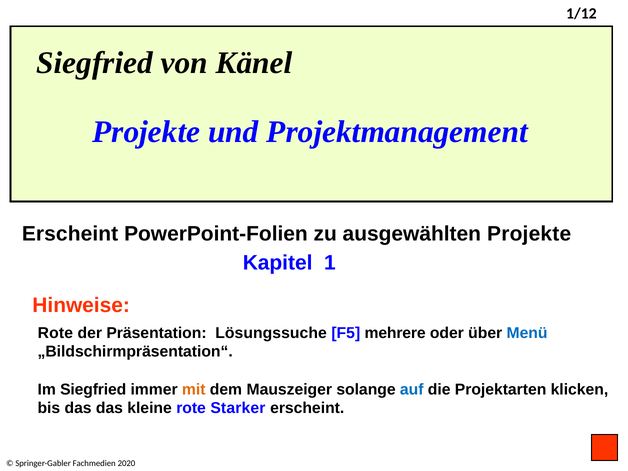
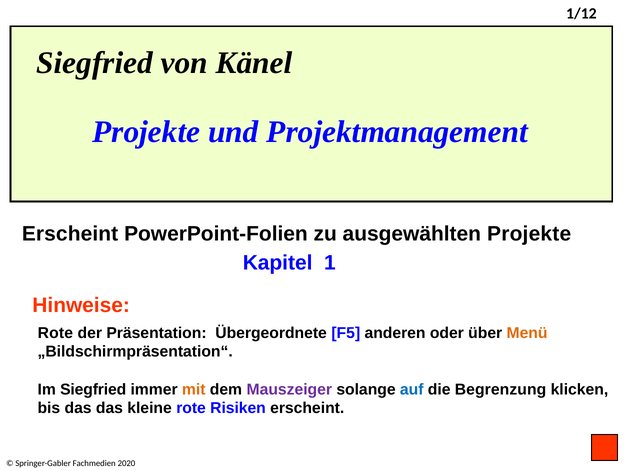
Lösungssuche: Lösungssuche -> Übergeordnete
mehrere: mehrere -> anderen
Menü colour: blue -> orange
Mauszeiger colour: black -> purple
Projektarten: Projektarten -> Begrenzung
Starker: Starker -> Risiken
